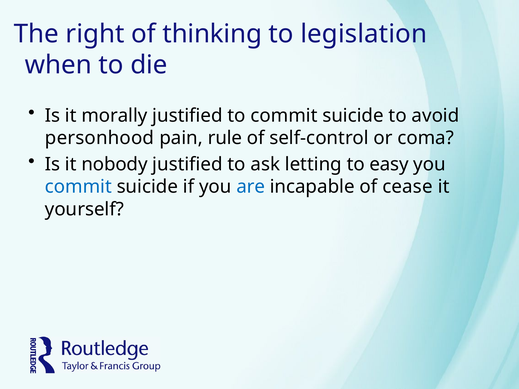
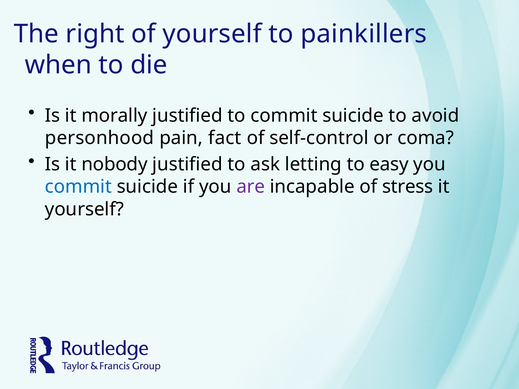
of thinking: thinking -> yourself
legislation: legislation -> painkillers
rule: rule -> fact
are colour: blue -> purple
cease: cease -> stress
